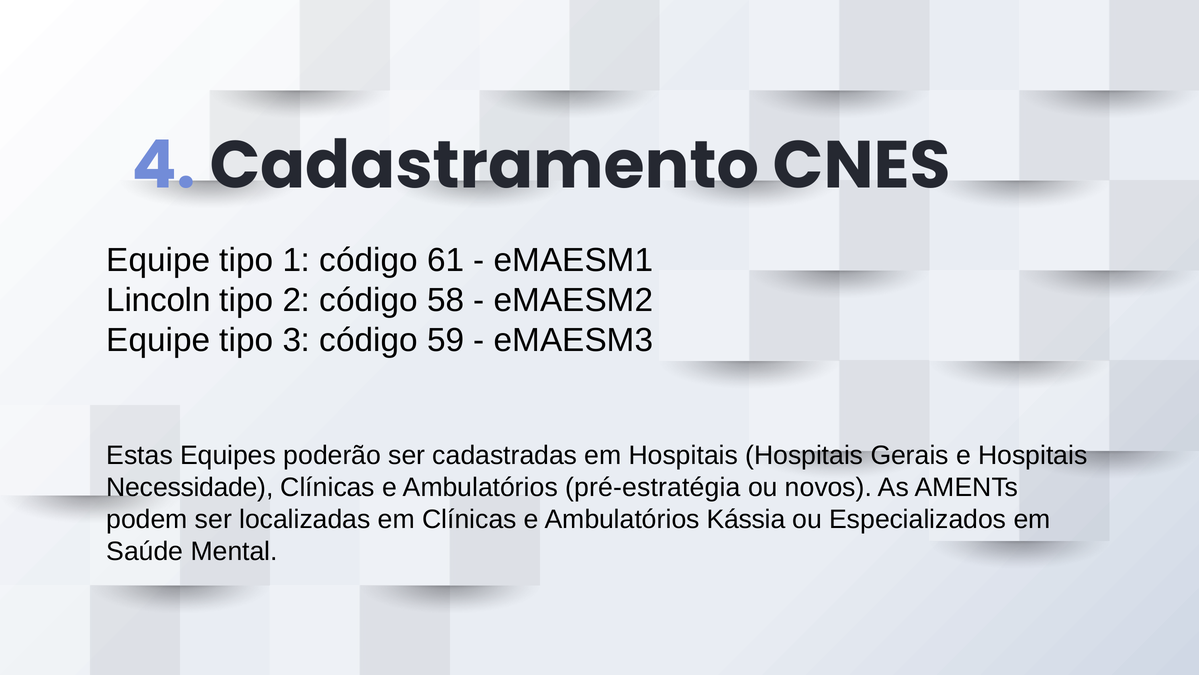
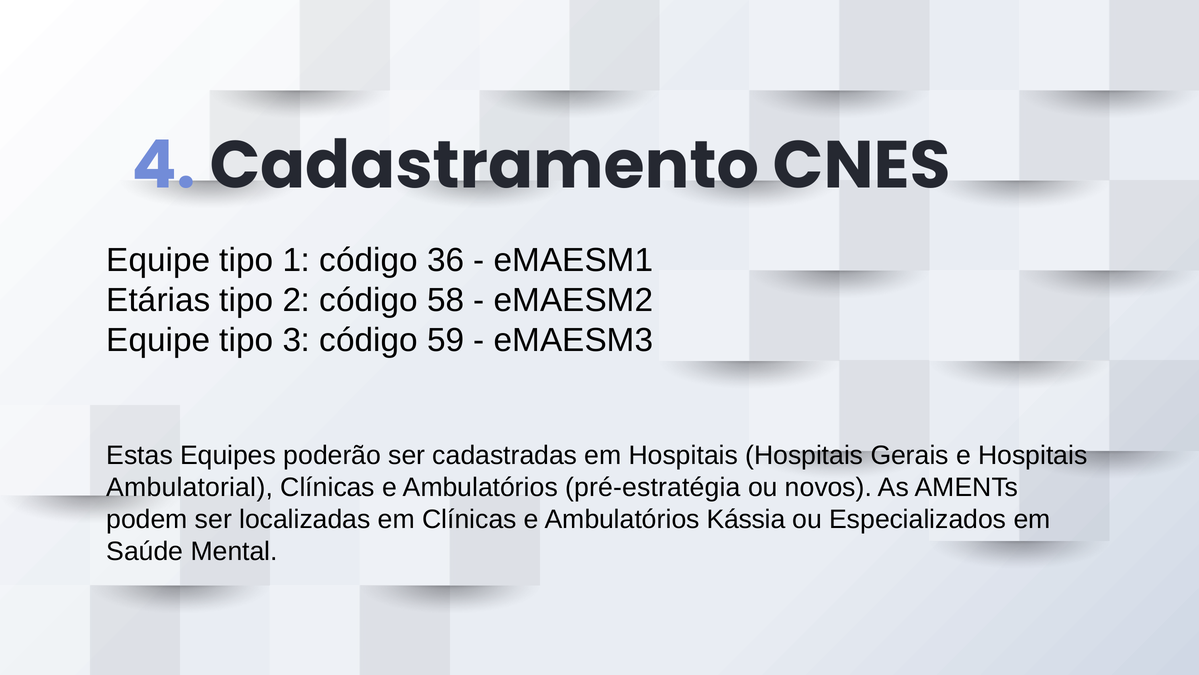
61: 61 -> 36
Lincoln: Lincoln -> Etárias
Necessidade: Necessidade -> Ambulatorial
